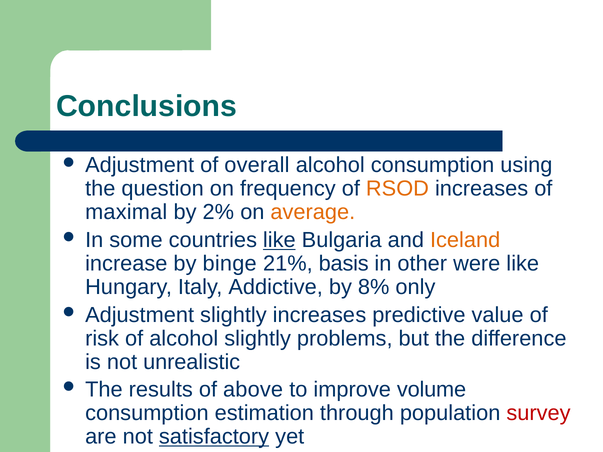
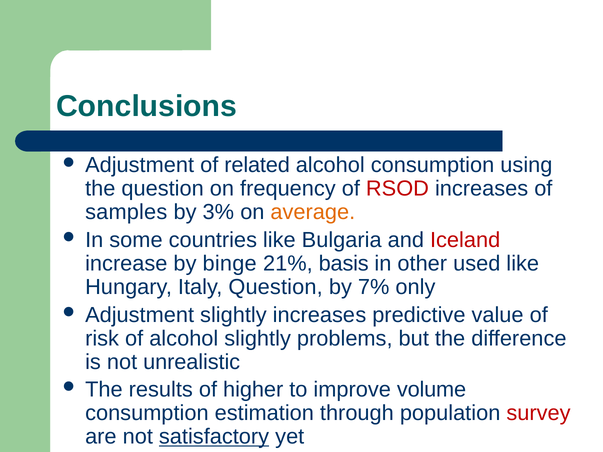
overall: overall -> related
RSOD colour: orange -> red
maximal: maximal -> samples
2%: 2% -> 3%
like at (279, 240) underline: present -> none
Iceland colour: orange -> red
were: were -> used
Italy Addictive: Addictive -> Question
8%: 8% -> 7%
above: above -> higher
